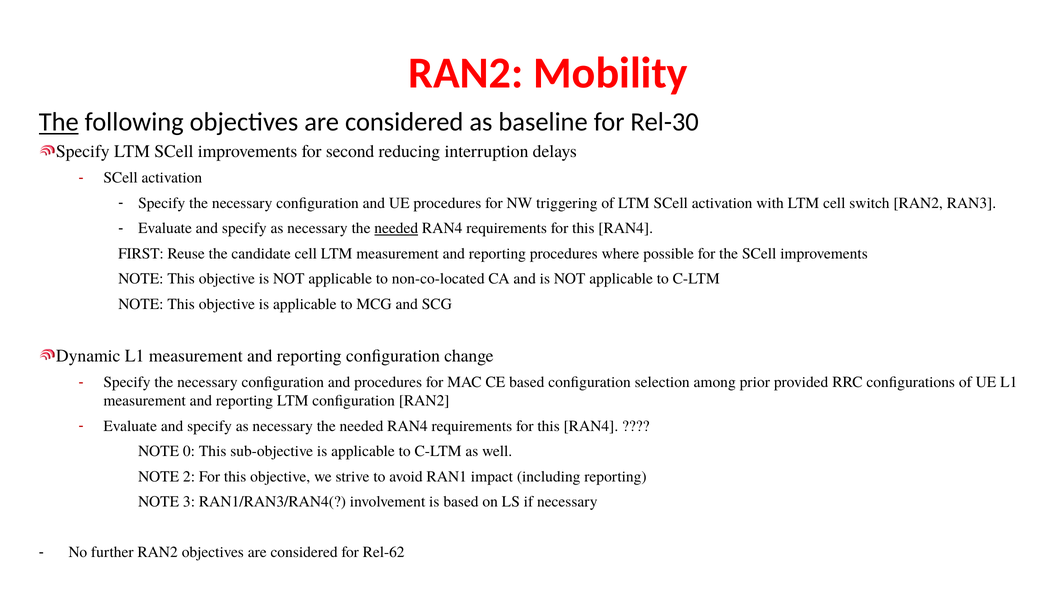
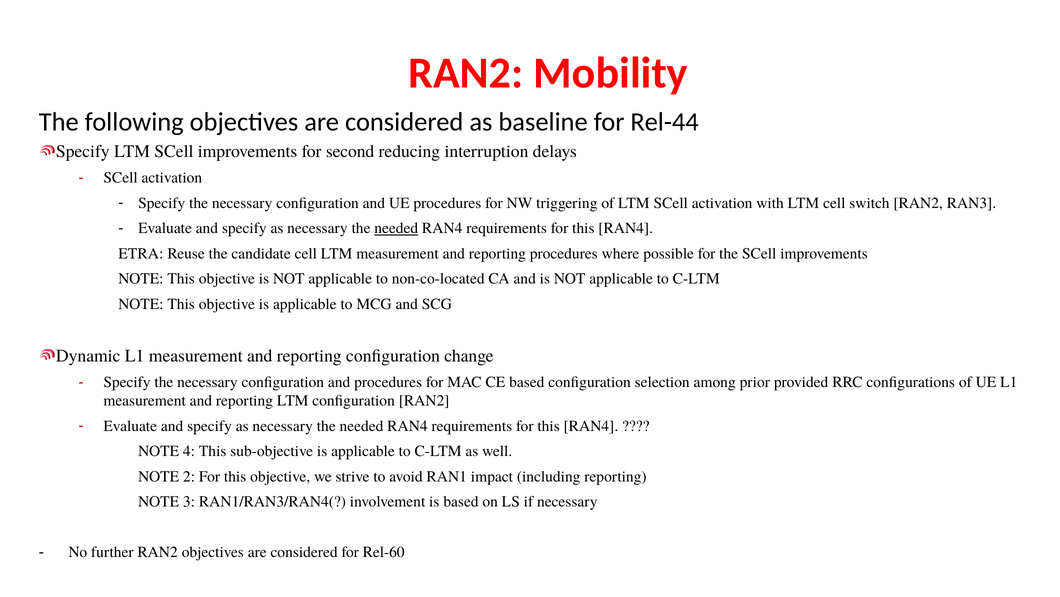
The at (59, 122) underline: present -> none
Rel-30: Rel-30 -> Rel-44
FIRST: FIRST -> ETRA
0: 0 -> 4
Rel-62: Rel-62 -> Rel-60
